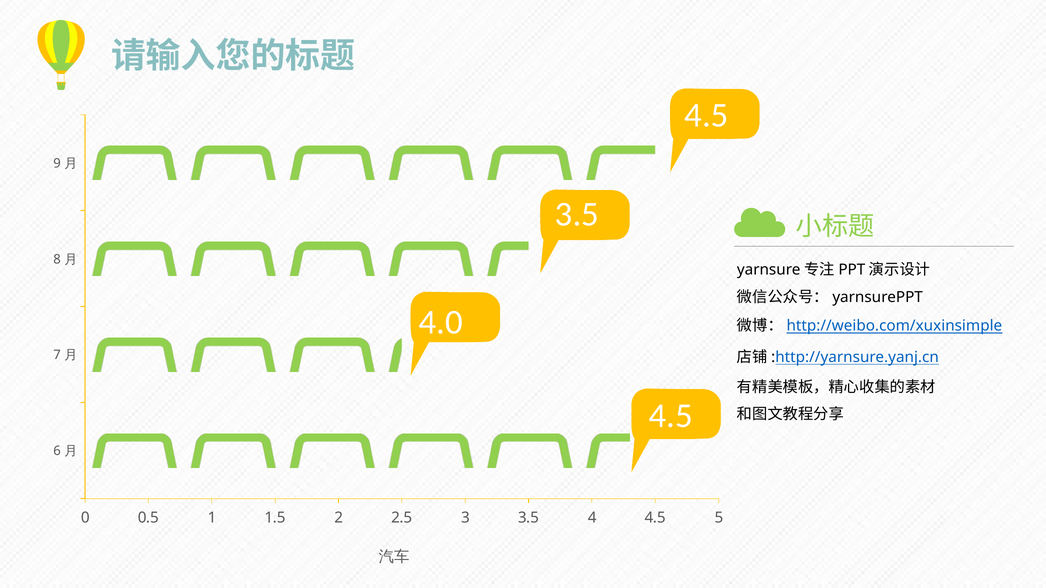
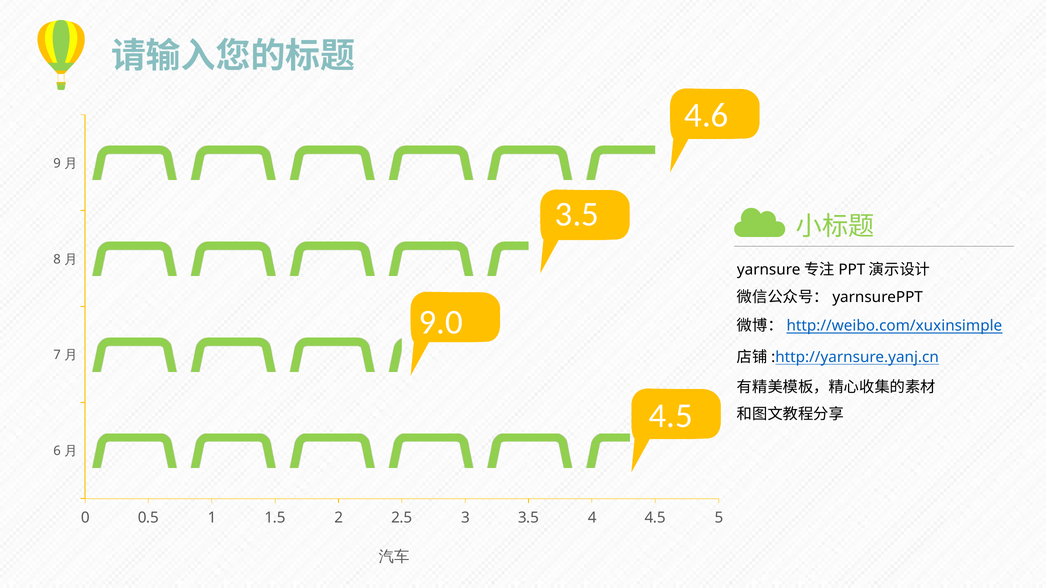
4.5 at (707, 115): 4.5 -> 4.6
4.0: 4.0 -> 9.0
